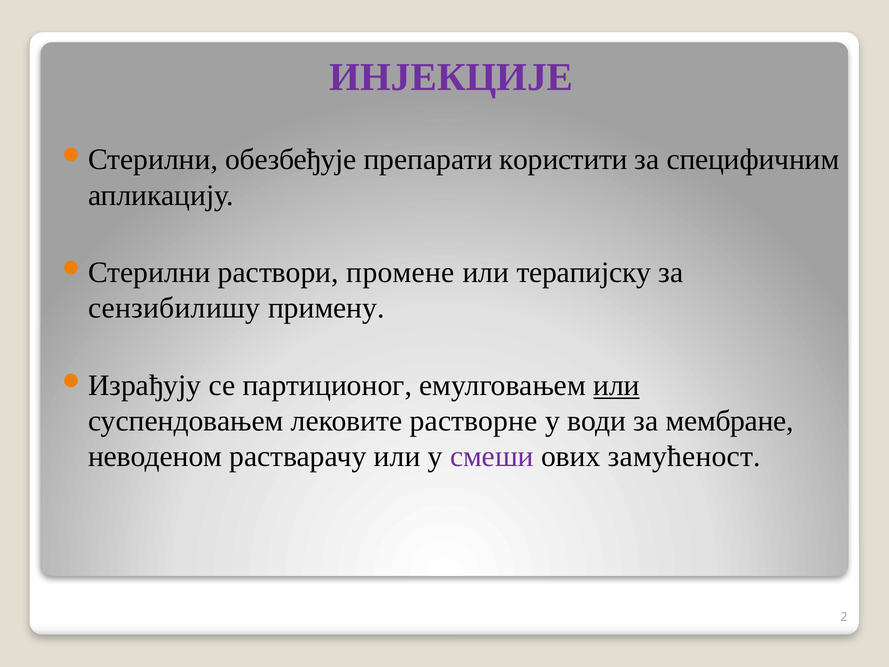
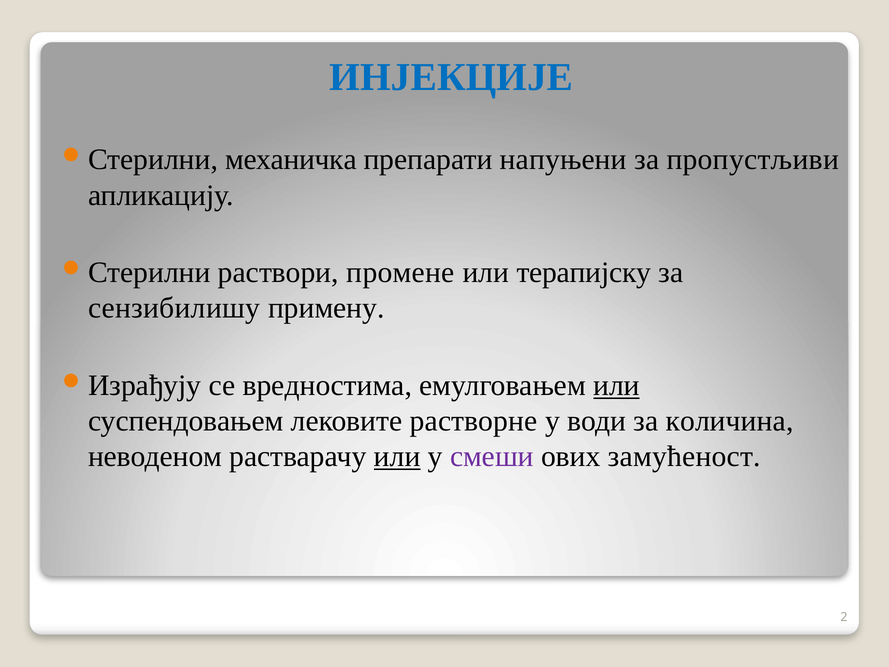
ИНЈЕКЦИЈЕ colour: purple -> blue
обезбеђује: обезбеђује -> механичка
користити: користити -> напуњени
специфичним: специфичним -> пропустљиви
партиционог: партиционог -> вредностима
мембране: мембране -> количина
или at (397, 456) underline: none -> present
